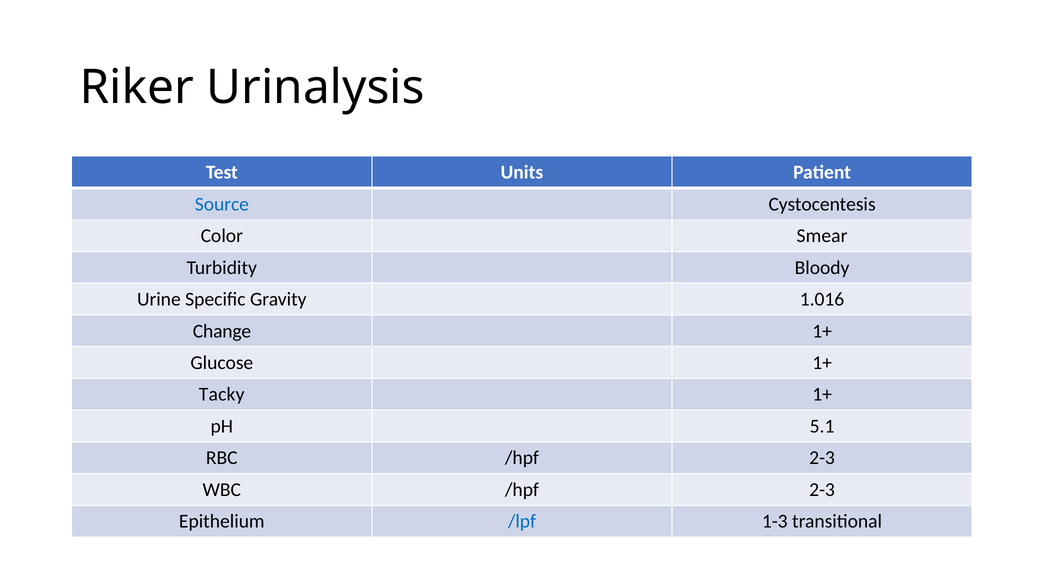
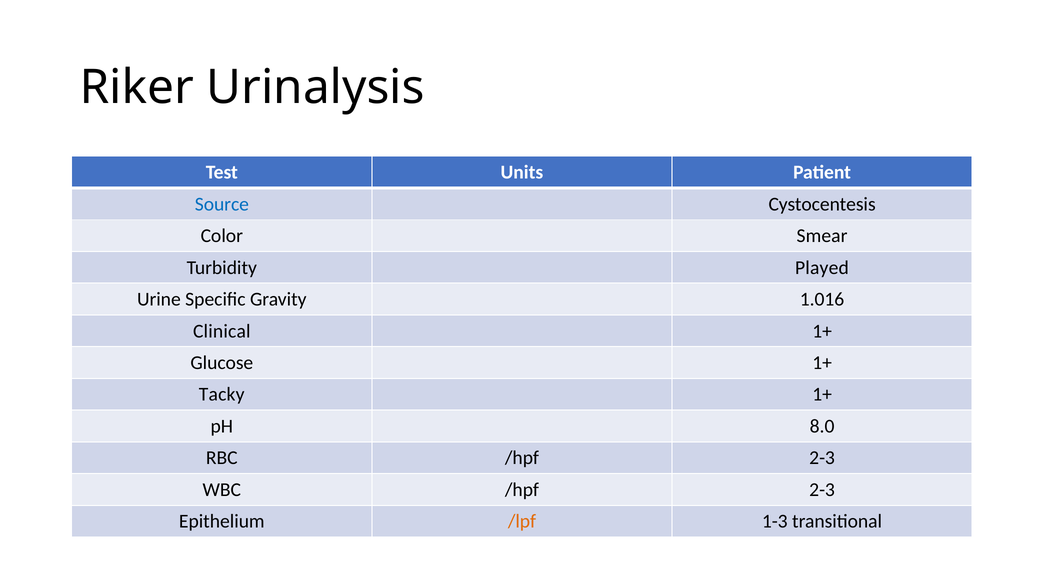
Bloody: Bloody -> Played
Change: Change -> Clinical
5.1: 5.1 -> 8.0
/lpf colour: blue -> orange
